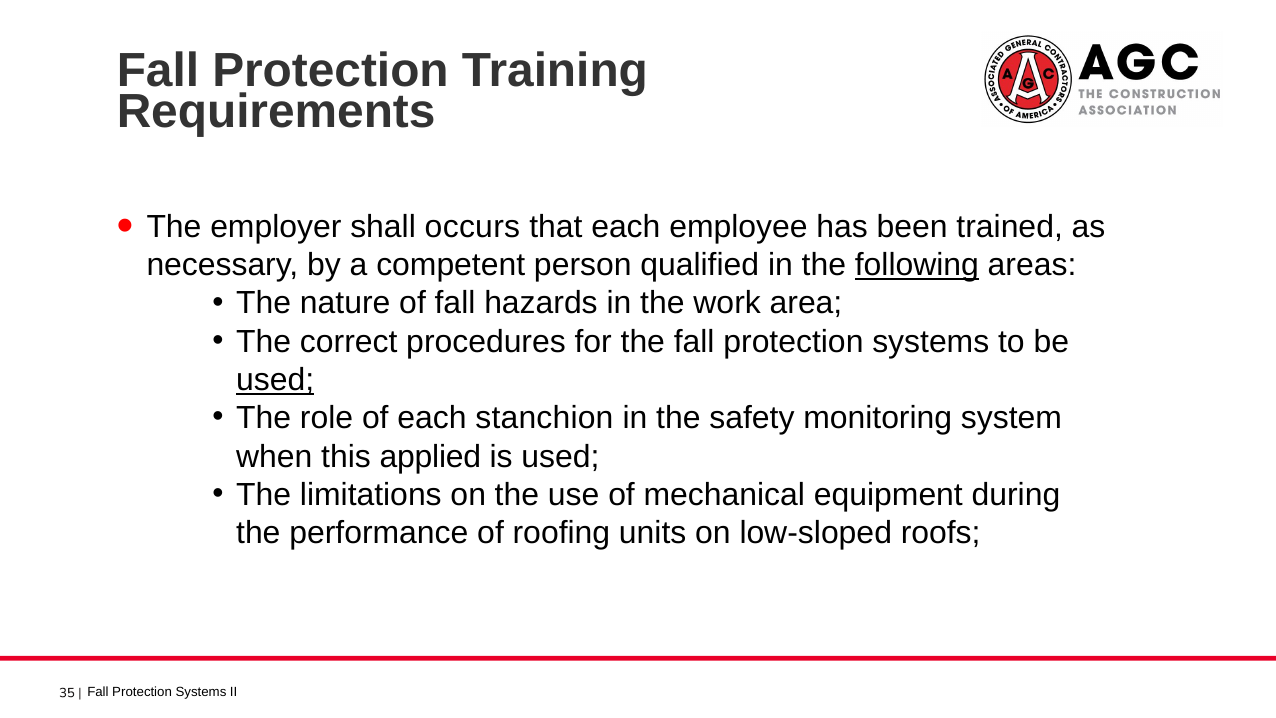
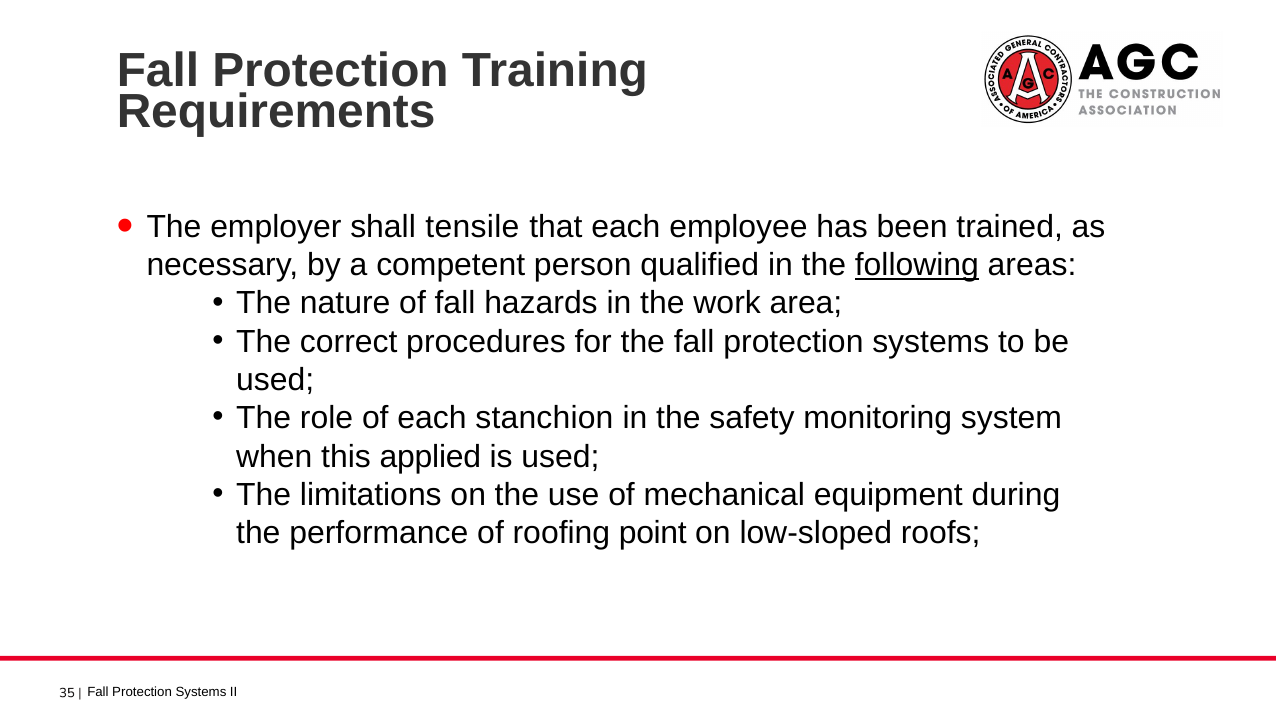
occurs: occurs -> tensile
used at (275, 380) underline: present -> none
units: units -> point
